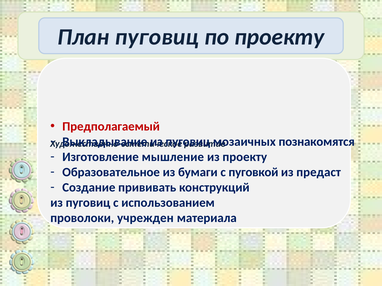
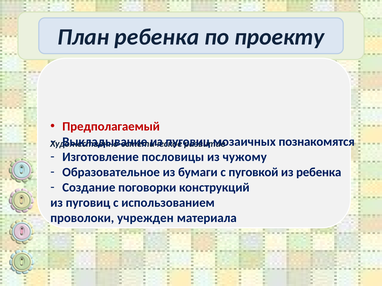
План пуговиц: пуговиц -> ребенка
мышление: мышление -> пословицы
из проекту: проекту -> чужому
из предаст: предаст -> ребенка
прививать: прививать -> поговорки
